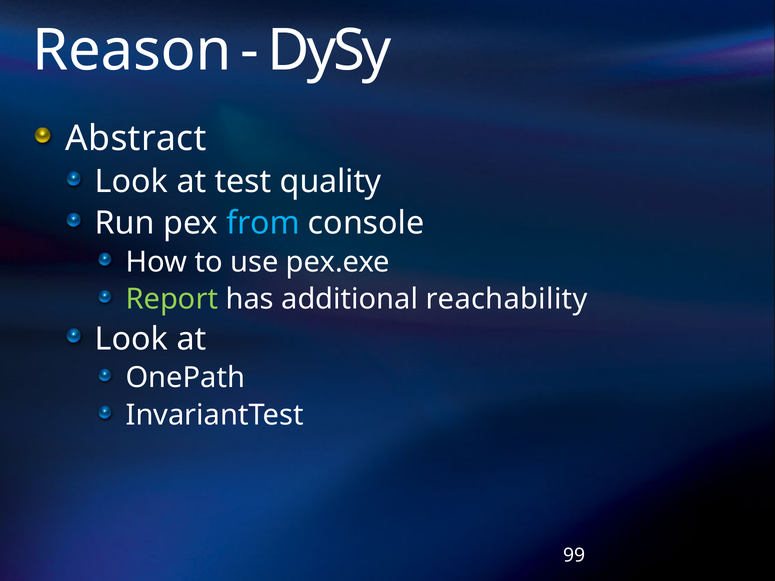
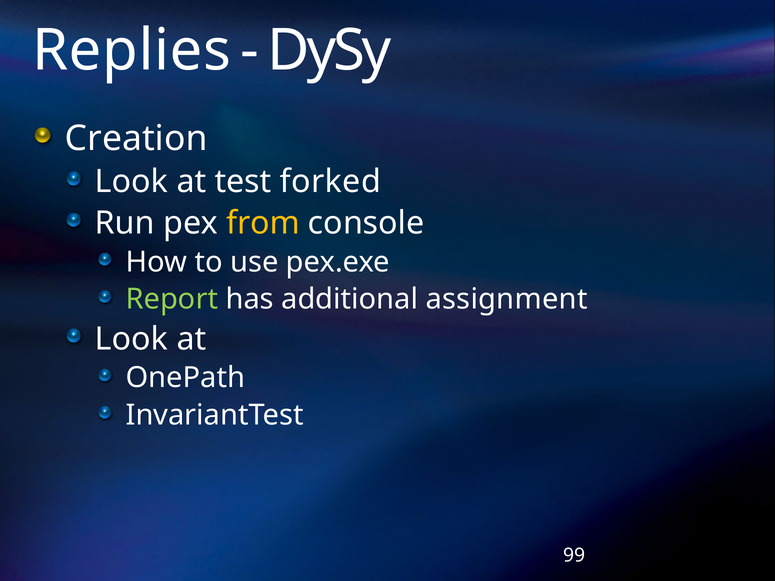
Reason: Reason -> Replies
Abstract: Abstract -> Creation
quality: quality -> forked
from colour: light blue -> yellow
reachability: reachability -> assignment
